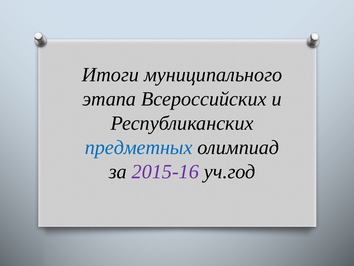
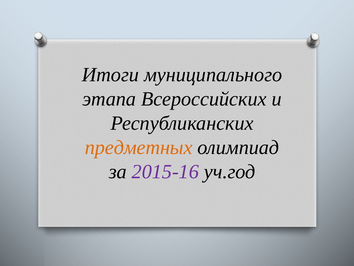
предметных colour: blue -> orange
